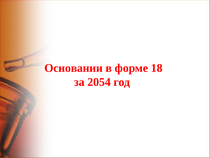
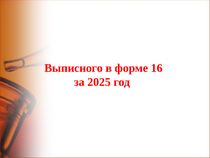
Основании: Основании -> Выписного
18: 18 -> 16
2054: 2054 -> 2025
